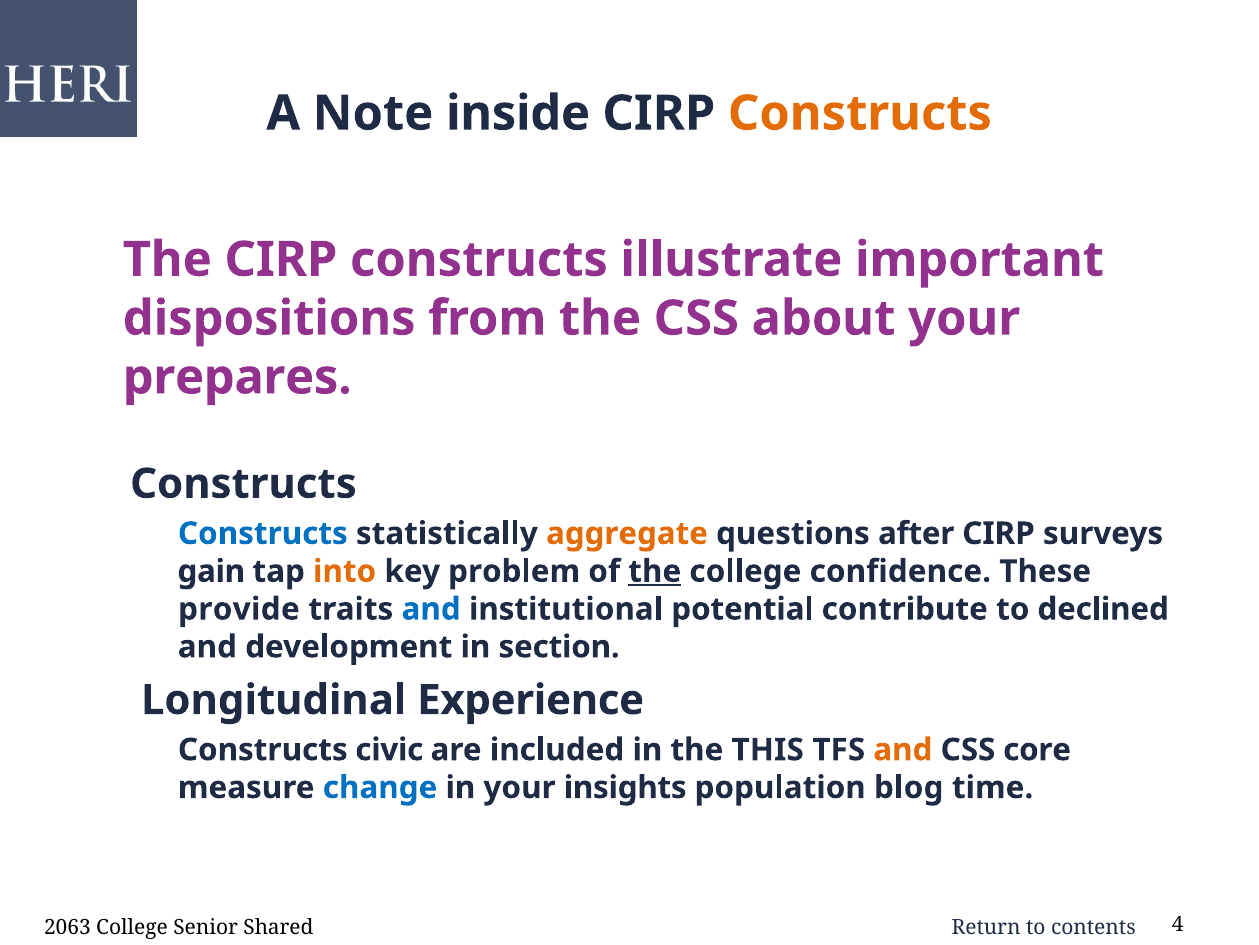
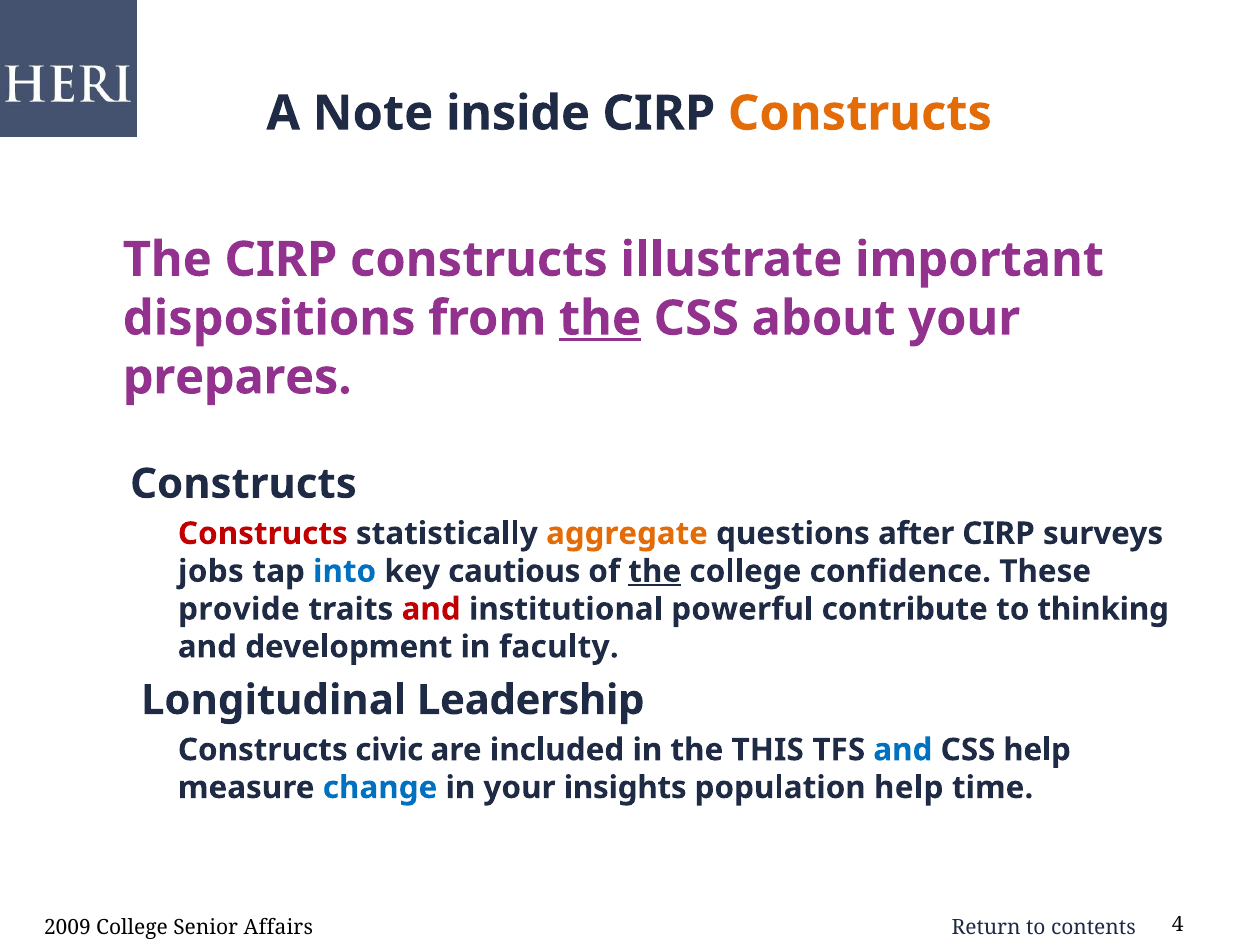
the at (600, 318) underline: none -> present
Constructs at (263, 533) colour: blue -> red
gain: gain -> jobs
into colour: orange -> blue
problem: problem -> cautious
and at (431, 609) colour: blue -> red
potential: potential -> powerful
declined: declined -> thinking
section: section -> faculty
Experience: Experience -> Leadership
and at (903, 749) colour: orange -> blue
CSS core: core -> help
population blog: blog -> help
2063: 2063 -> 2009
Shared: Shared -> Affairs
